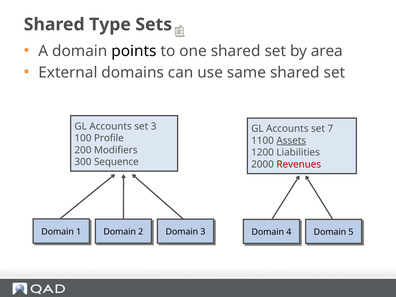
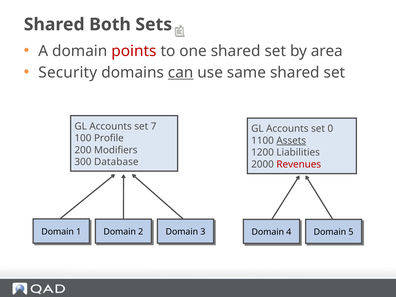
Type: Type -> Both
points colour: black -> red
External: External -> Security
can underline: none -> present
set 3: 3 -> 7
7: 7 -> 0
Sequence: Sequence -> Database
